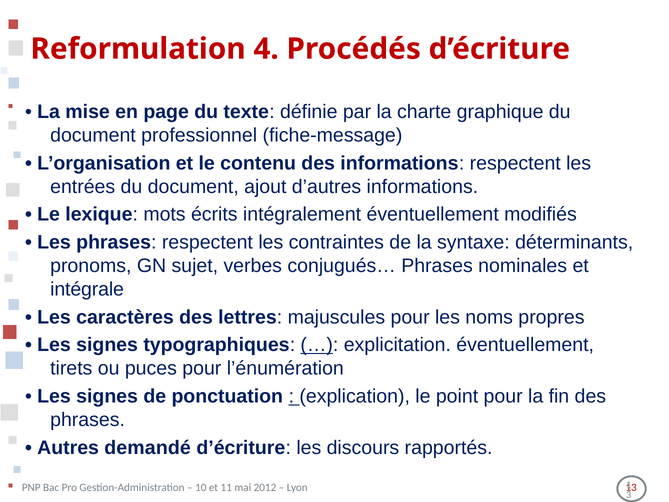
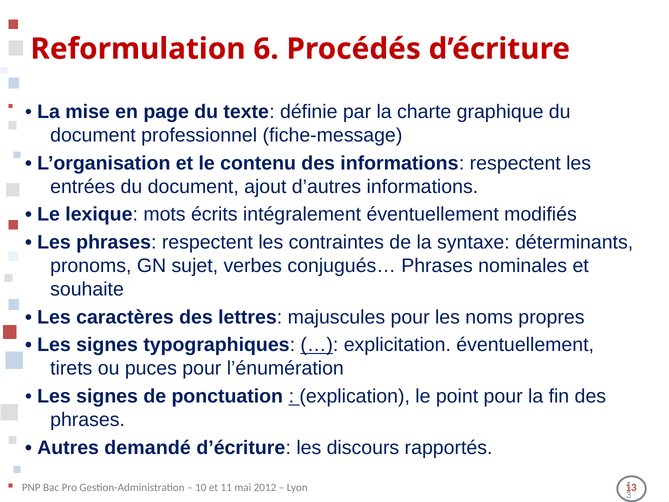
4: 4 -> 6
intégrale: intégrale -> souhaite
